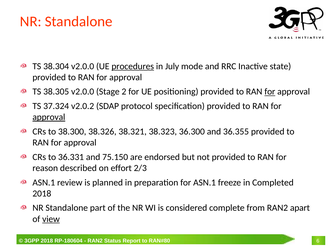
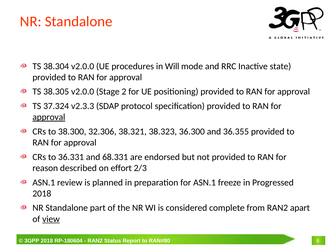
procedures underline: present -> none
July: July -> Will
for at (270, 92) underline: present -> none
v2.0.2: v2.0.2 -> v2.3.3
38.326: 38.326 -> 32.306
75.150: 75.150 -> 68.331
Completed: Completed -> Progressed
